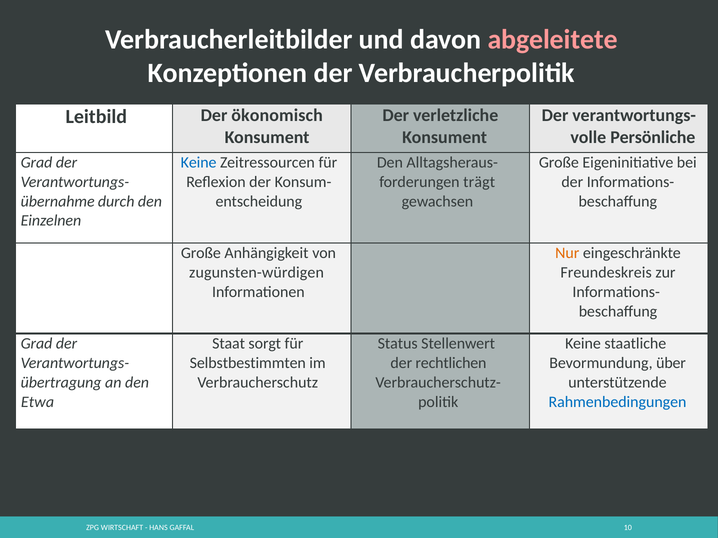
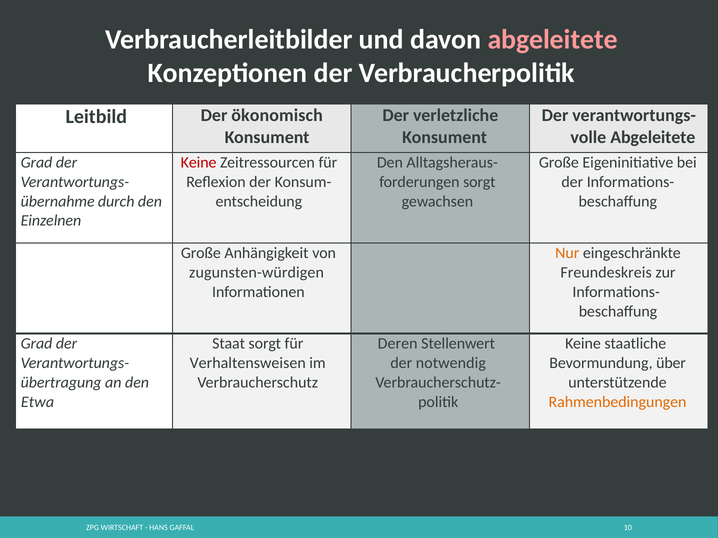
Persönliche at (653, 137): Persönliche -> Abgeleitete
Keine at (199, 162) colour: blue -> red
trägt at (479, 182): trägt -> sorgt
Status: Status -> Deren
Selbstbestimmten: Selbstbestimmten -> Verhaltensweisen
rechtlichen: rechtlichen -> notwendig
Rahmenbedingungen colour: blue -> orange
